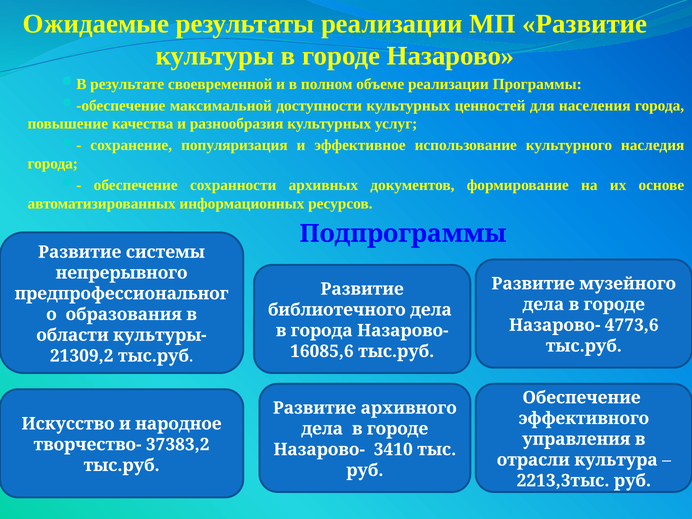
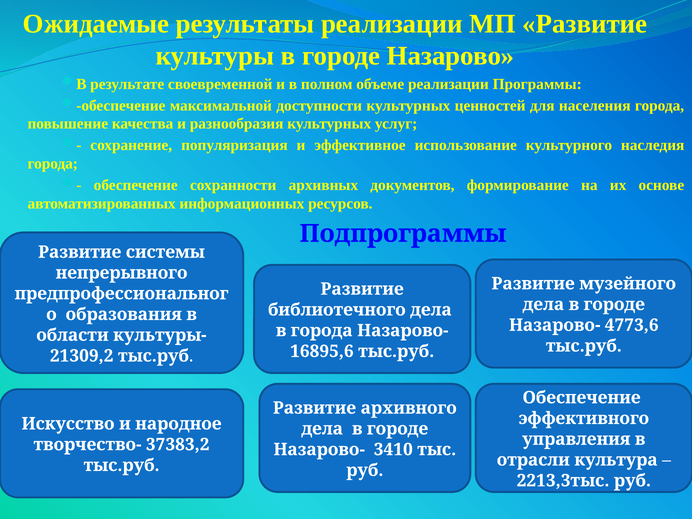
16085,6: 16085,6 -> 16895,6
